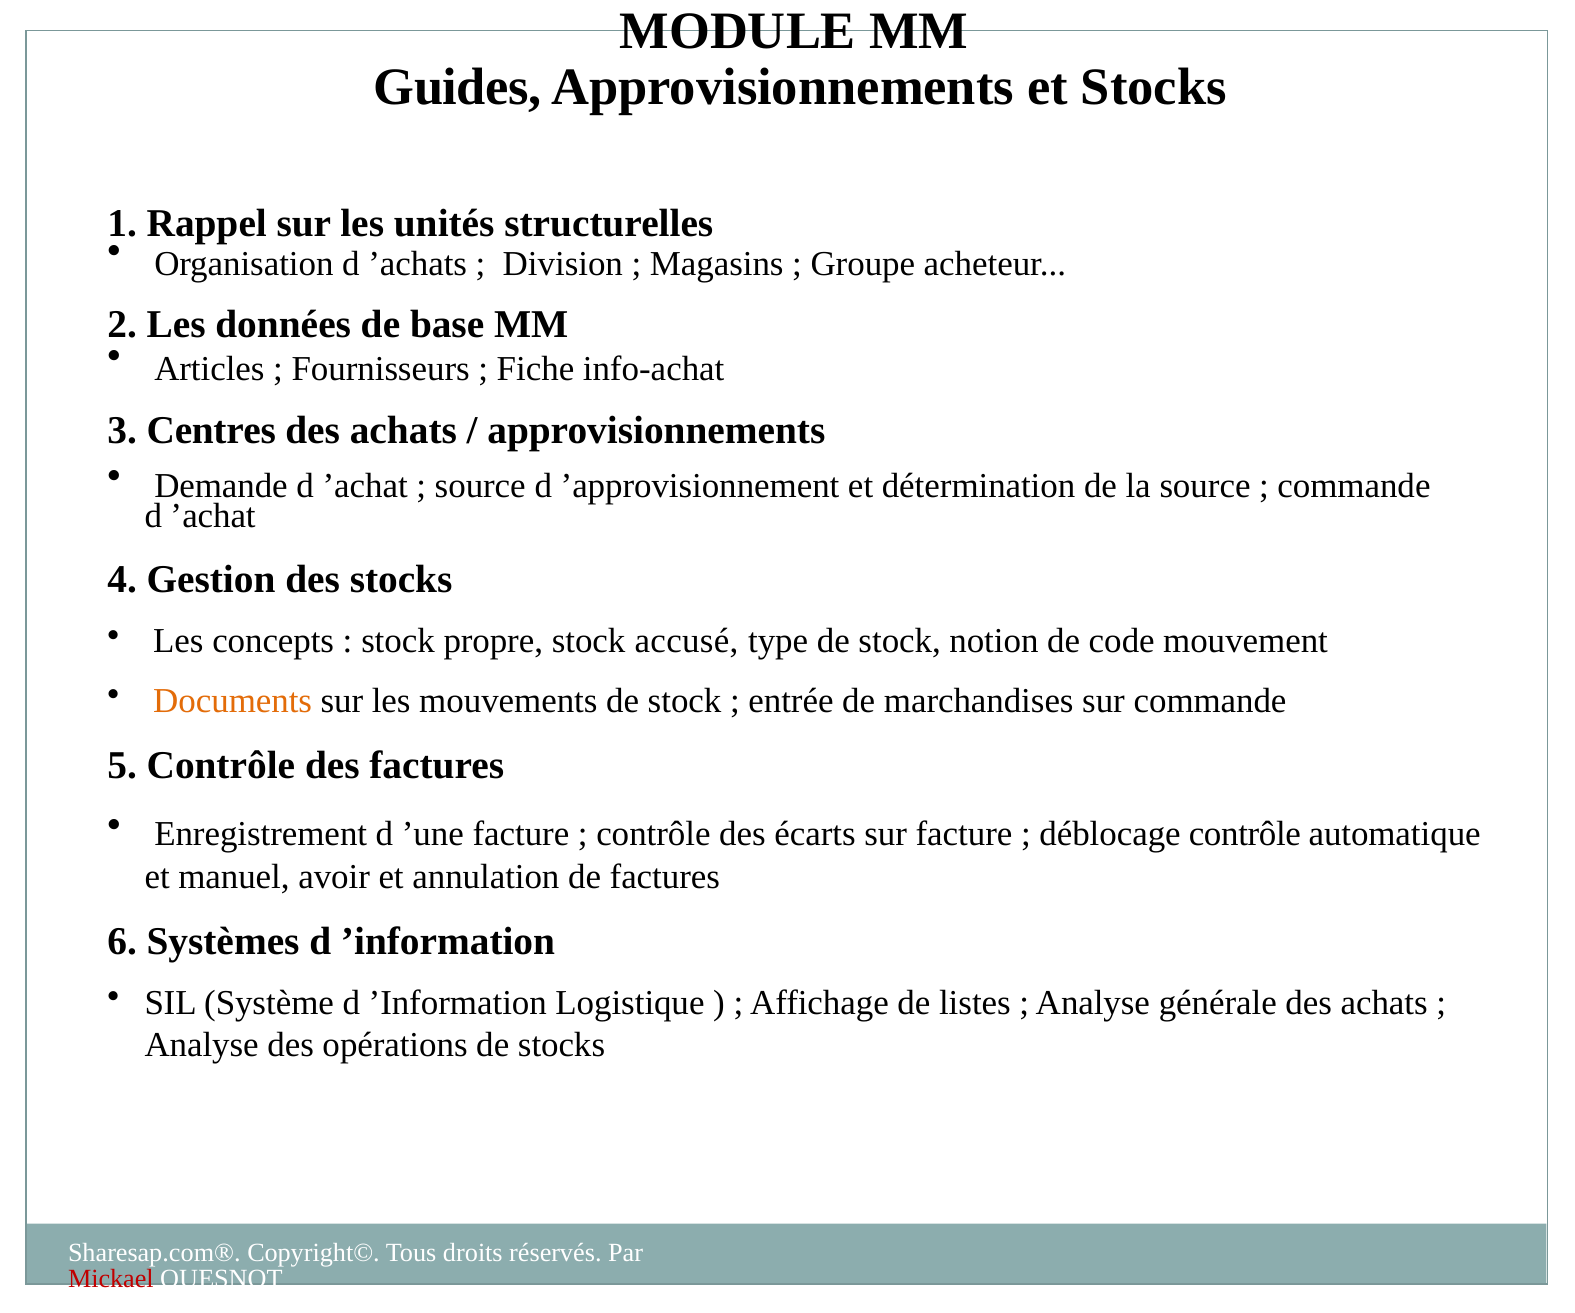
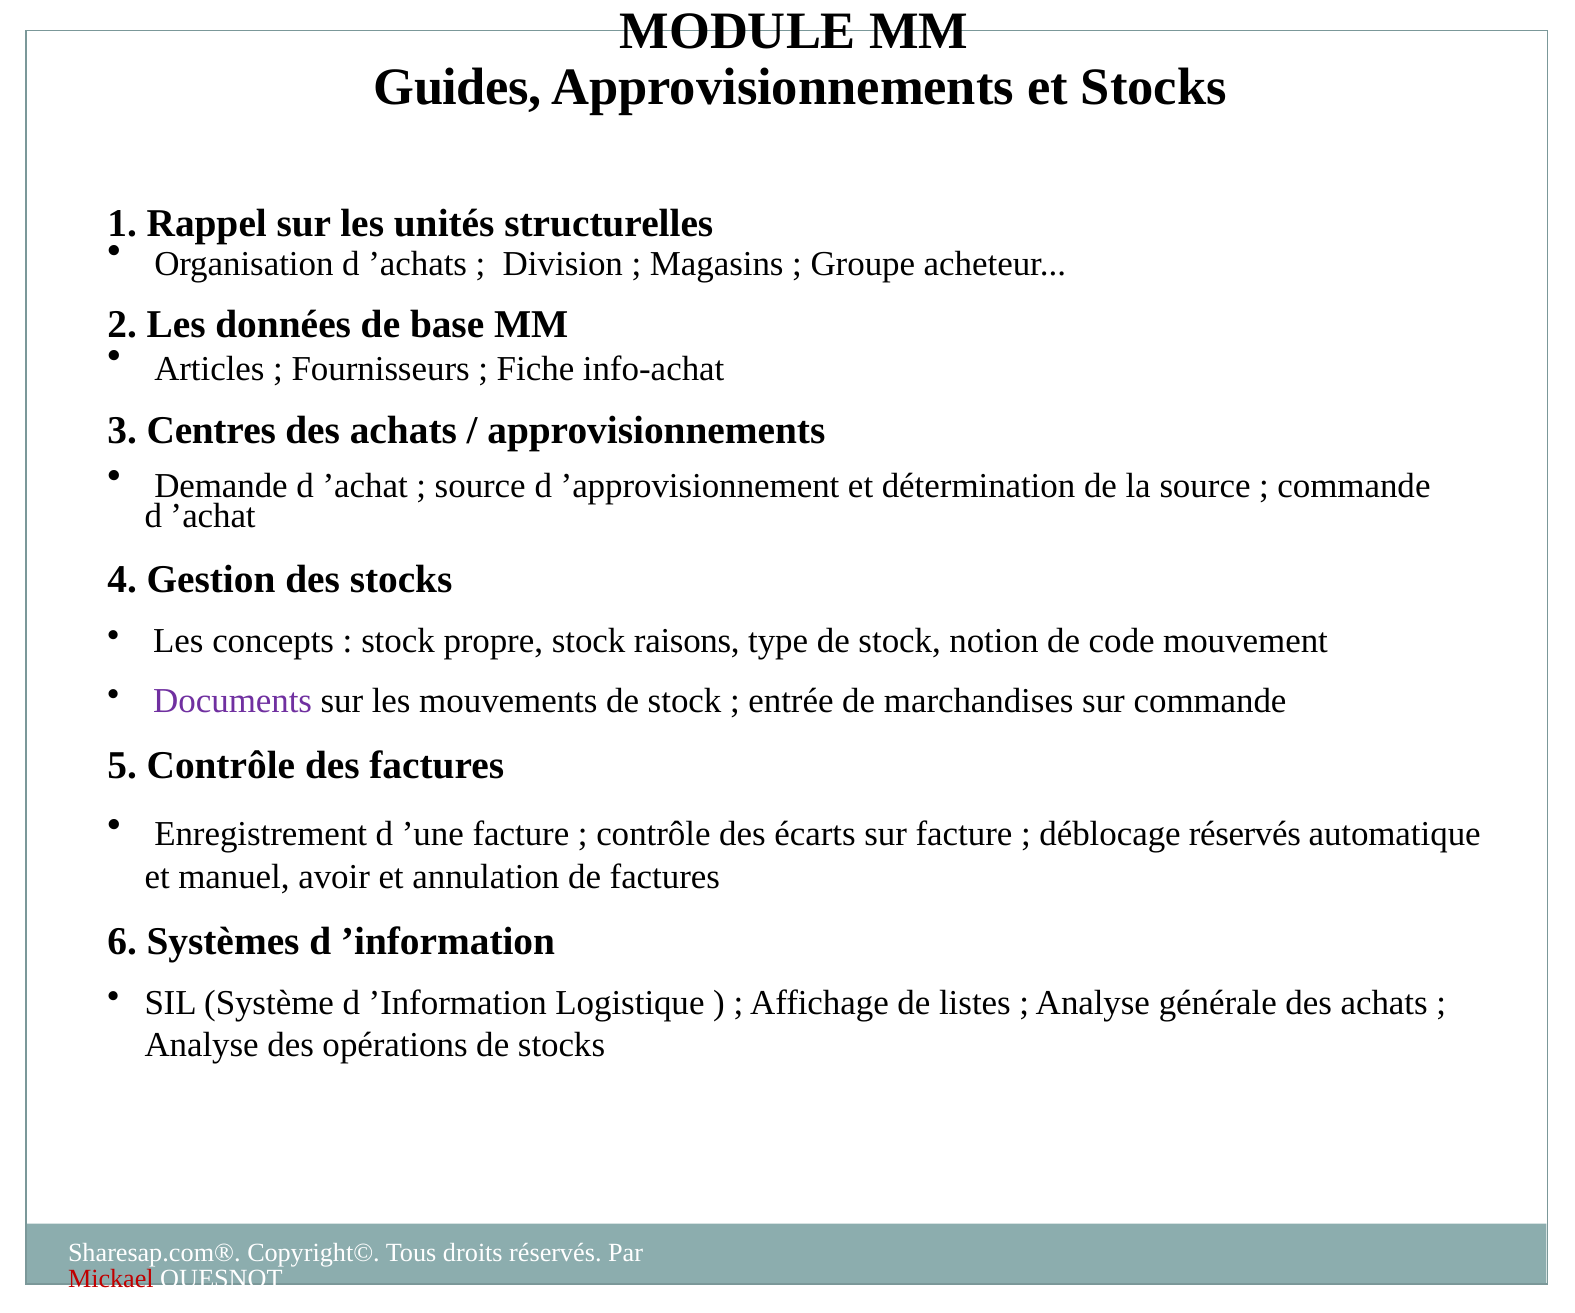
accusé: accusé -> raisons
Documents colour: orange -> purple
déblocage contrôle: contrôle -> réservés
